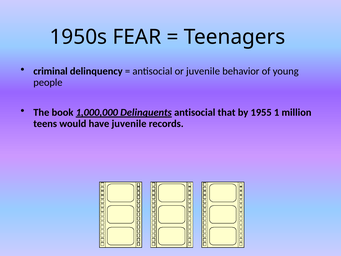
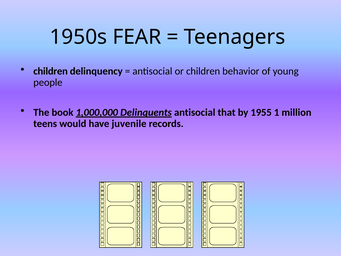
criminal at (51, 71): criminal -> children
or juvenile: juvenile -> children
